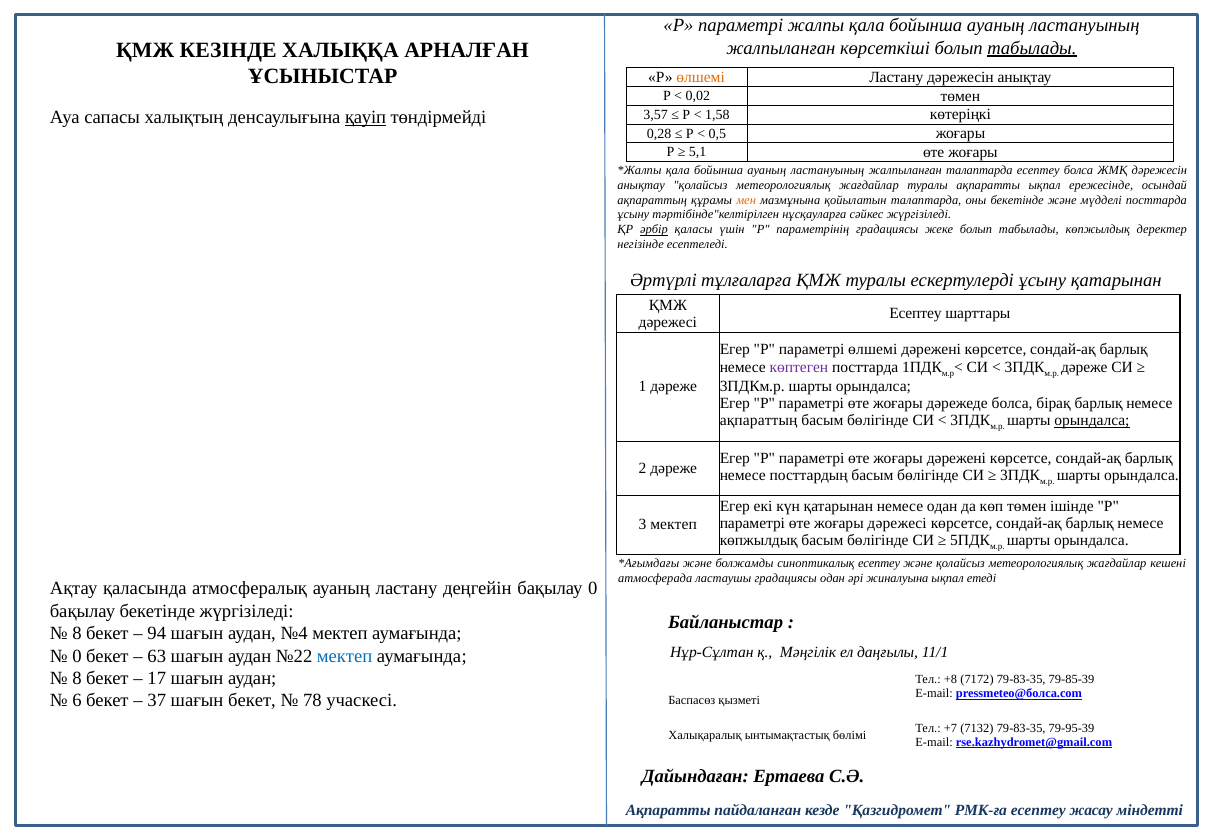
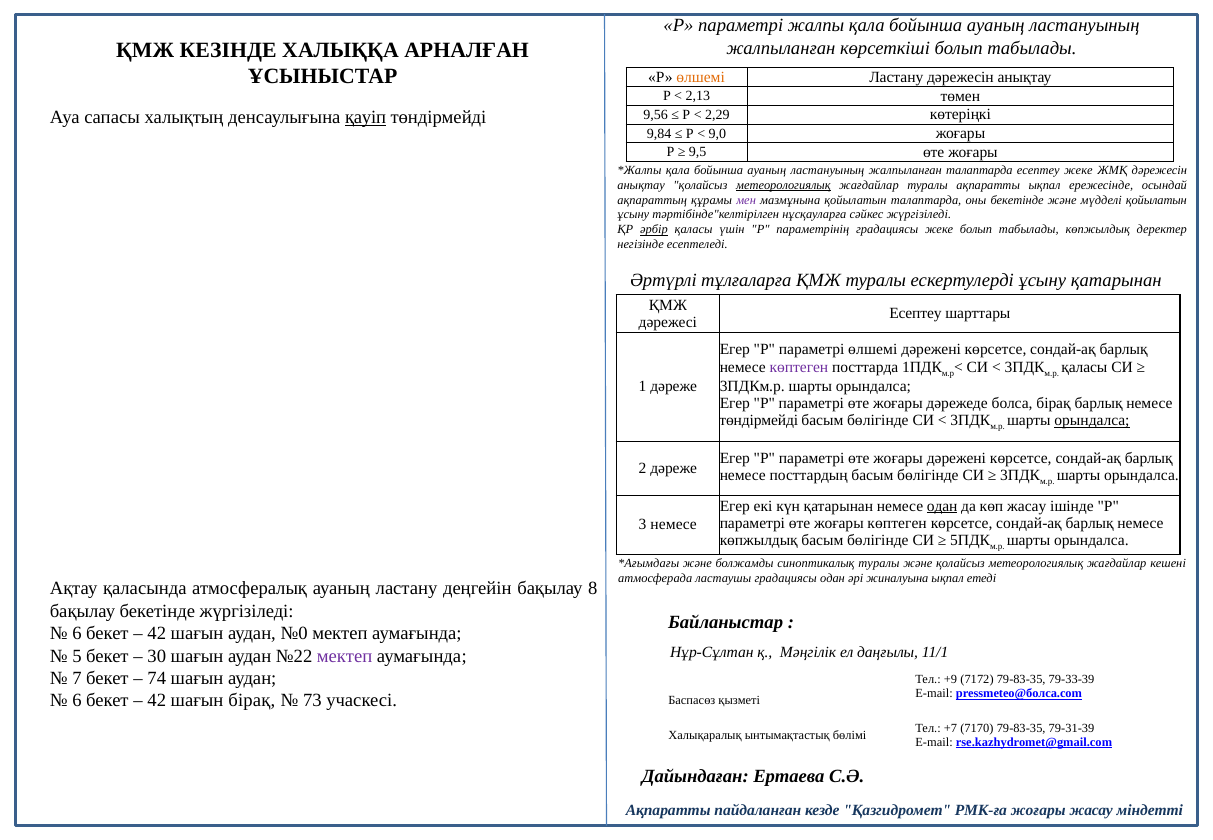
табылады at (1032, 48) underline: present -> none
0,02: 0,02 -> 2,13
3,57: 3,57 -> 9,56
1,58: 1,58 -> 2,29
0,28: 0,28 -> 9,84
0,5: 0,5 -> 9,0
5,1: 5,1 -> 9,5
есептеу болса: болса -> жеке
метеорологиялық at (783, 185) underline: none -> present
мен colour: orange -> purple
мүдделі посттарда: посттарда -> қойылатын
дәреже at (1084, 367): дәреже -> қаласы
ақпараттың at (759, 421): ақпараттың -> төндірмейді
одан at (942, 506) underline: none -> present
көп төмен: төмен -> жасау
жоғары дәрежесі: дәрежесі -> көптеген
3 мектеп: мектеп -> немесе
синоптикалық есептеу: есептеу -> туралы
бақылау 0: 0 -> 8
8 at (77, 633): 8 -> 6
94 at (157, 633): 94 -> 42
№4: №4 -> №0
0 at (77, 656): 0 -> 5
63: 63 -> 30
мектеп at (345, 656) colour: blue -> purple
8 at (77, 678): 8 -> 7
17: 17 -> 74
+8: +8 -> +9
79-85-39: 79-85-39 -> 79-33-39
37 at (157, 700): 37 -> 42
шағын бекет: бекет -> бірақ
78: 78 -> 73
7132: 7132 -> 7170
79-95-39: 79-95-39 -> 79-31-39
РМК-ға есептеу: есептеу -> жоғары
